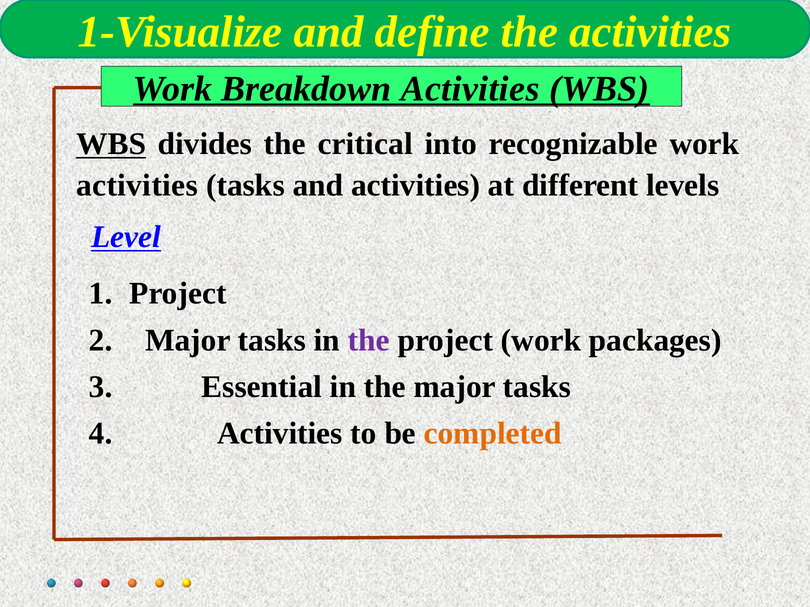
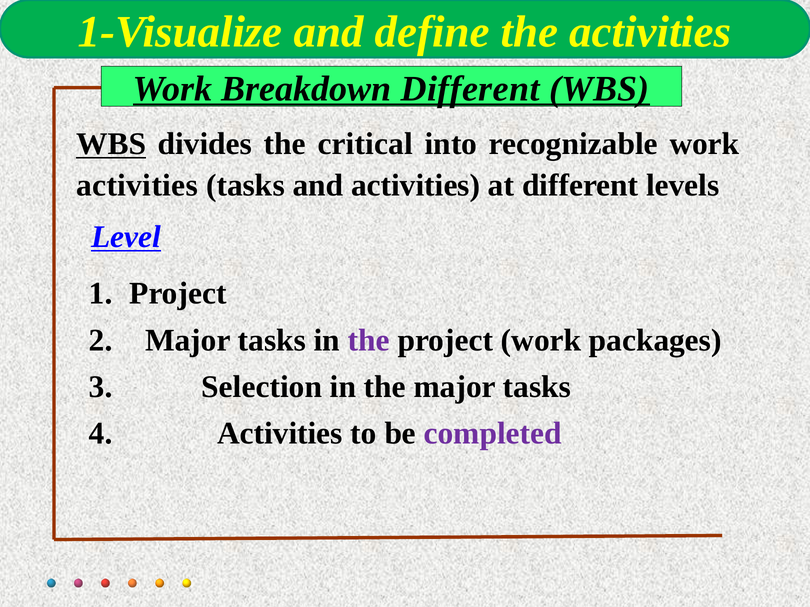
Breakdown Activities: Activities -> Different
Essential: Essential -> Selection
completed colour: orange -> purple
